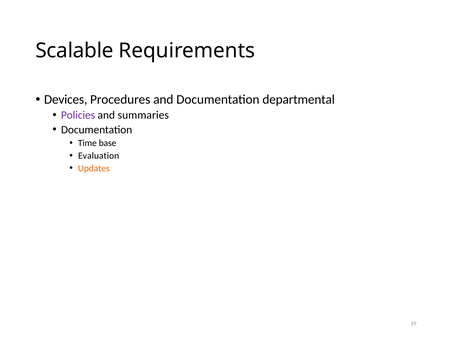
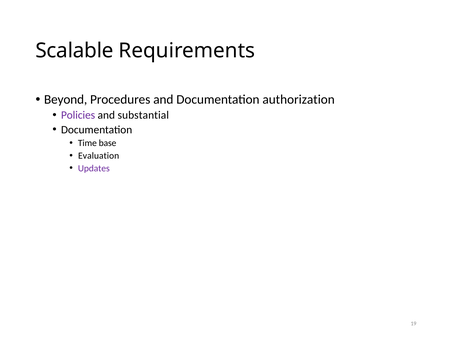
Devices: Devices -> Beyond
departmental: departmental -> authorization
summaries: summaries -> substantial
Updates colour: orange -> purple
